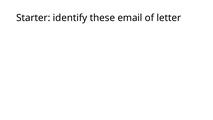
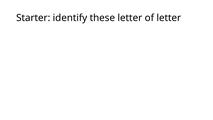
these email: email -> letter
